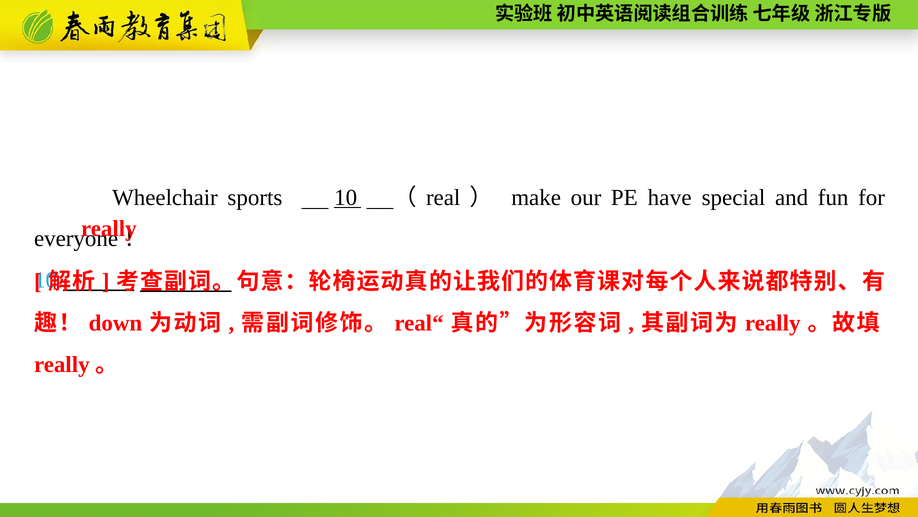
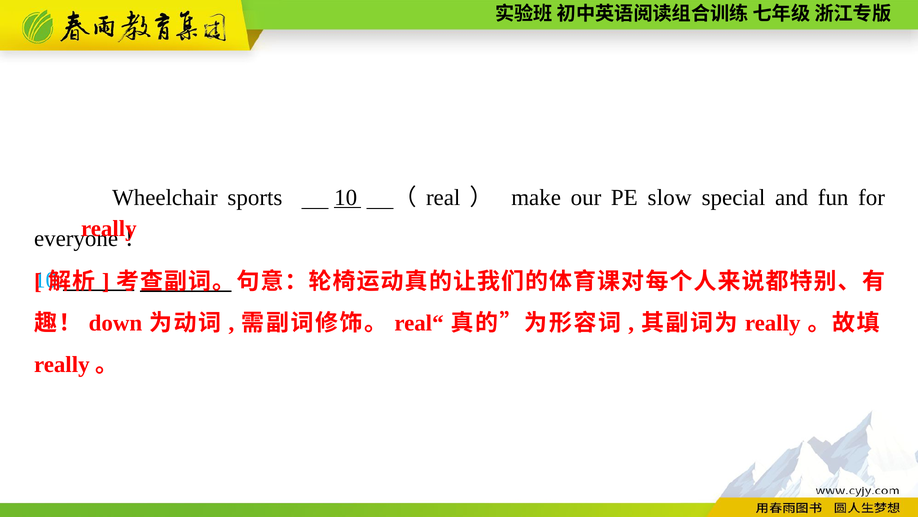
have: have -> slow
